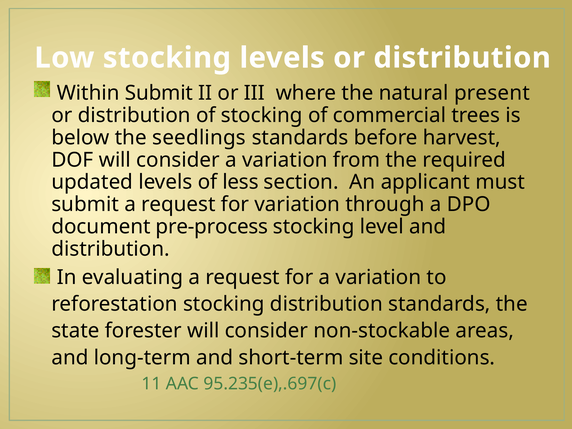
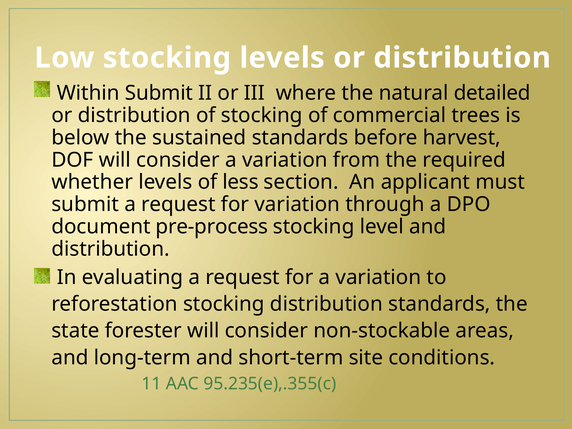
present: present -> detailed
seedlings: seedlings -> sustained
updated: updated -> whether
95.235(e),.697(c: 95.235(e),.697(c -> 95.235(e),.355(c
